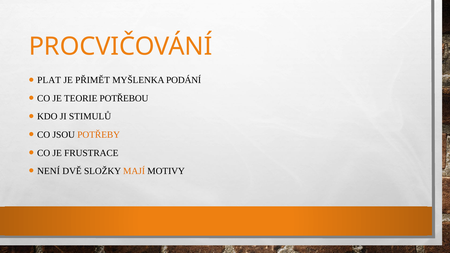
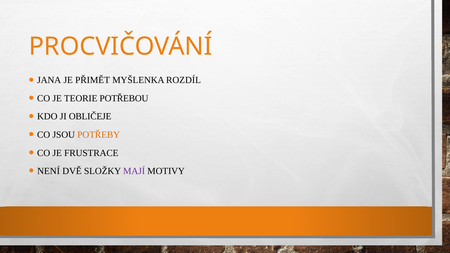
PLAT: PLAT -> JANA
PODÁNÍ: PODÁNÍ -> ROZDÍL
STIMULŮ: STIMULŮ -> OBLIČEJE
MAJÍ colour: orange -> purple
